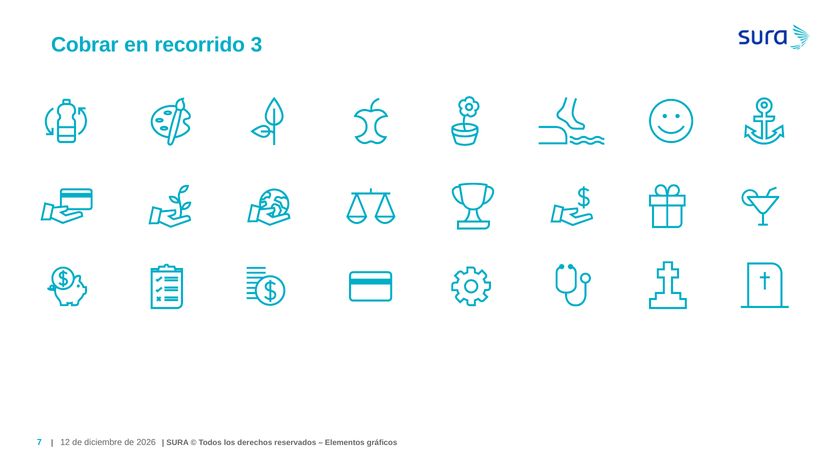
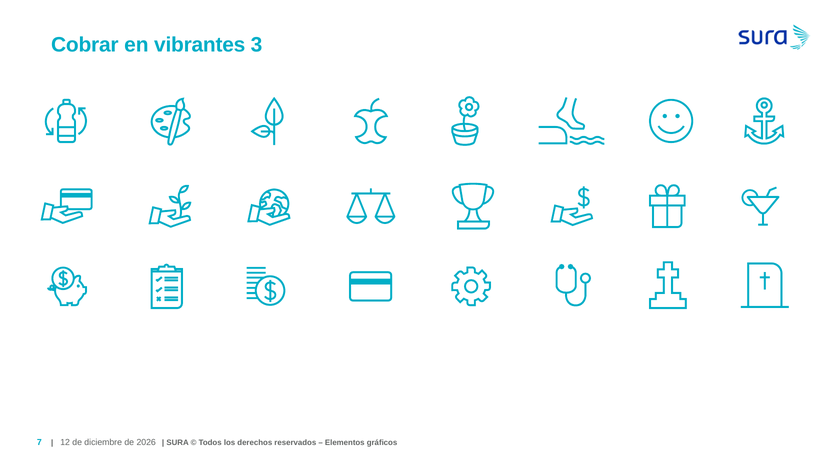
recorrido: recorrido -> vibrantes
